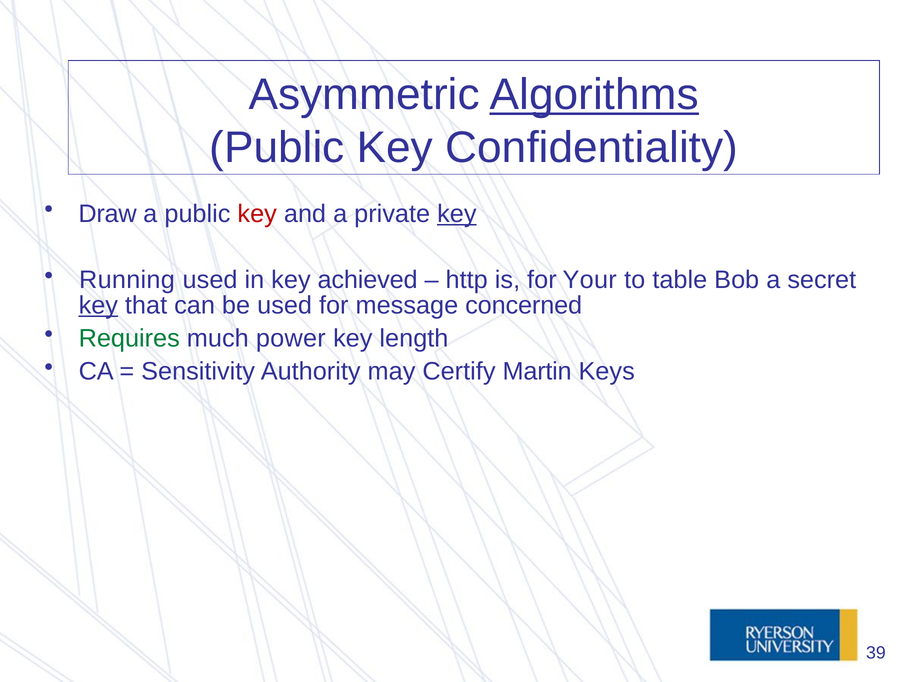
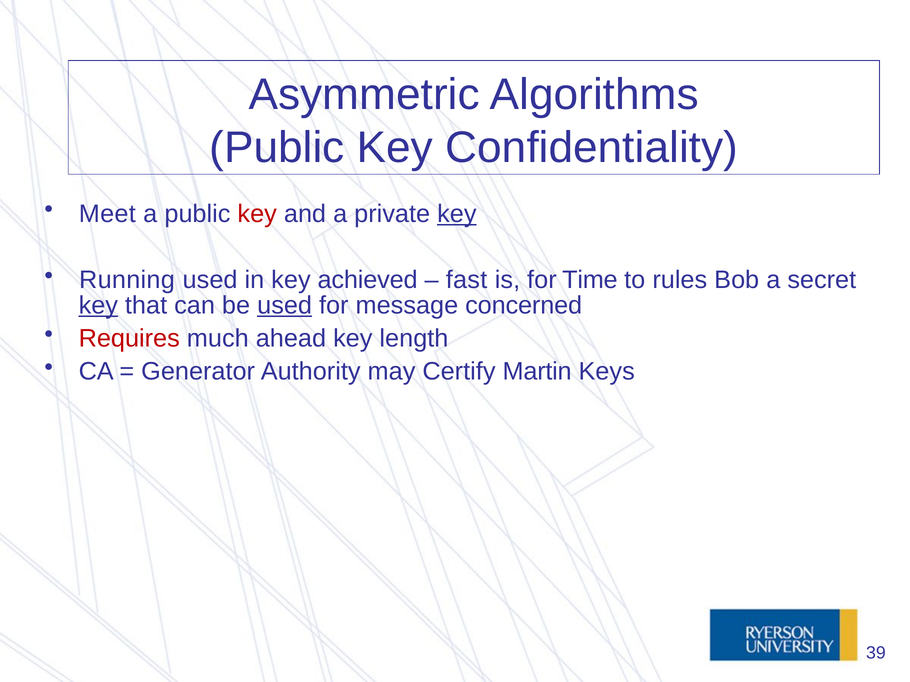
Algorithms underline: present -> none
Draw: Draw -> Meet
http: http -> fast
Your: Your -> Time
table: table -> rules
used at (285, 305) underline: none -> present
Requires colour: green -> red
power: power -> ahead
Sensitivity: Sensitivity -> Generator
